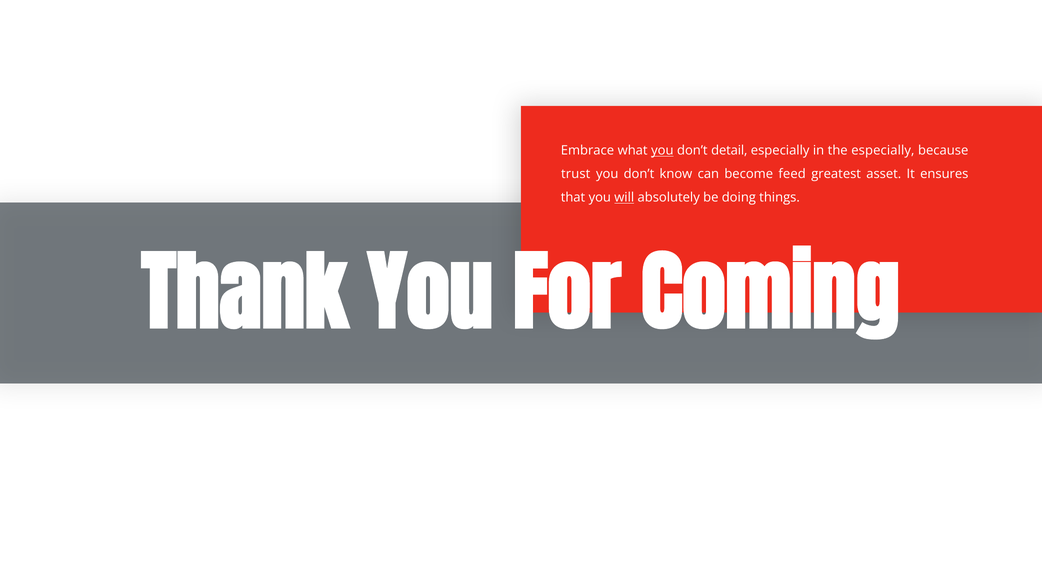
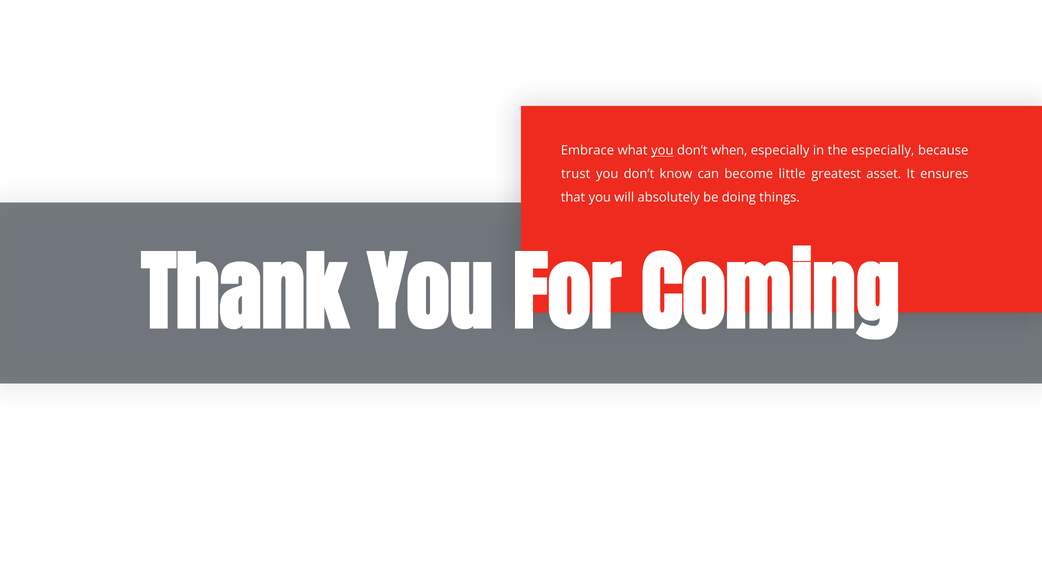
detail: detail -> when
feed: feed -> little
will underline: present -> none
